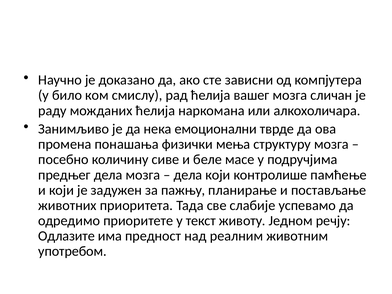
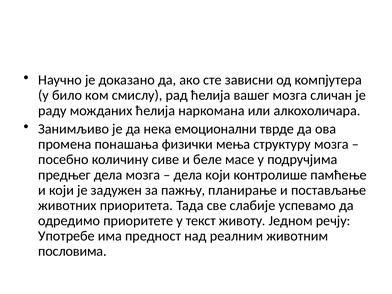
Одлазите: Одлазите -> Употребе
употребом: употребом -> пословима
